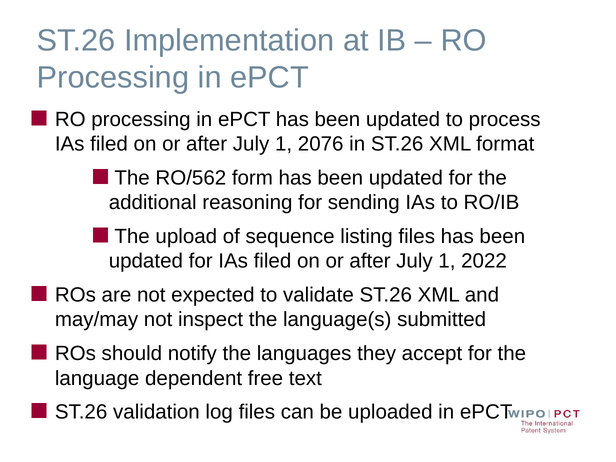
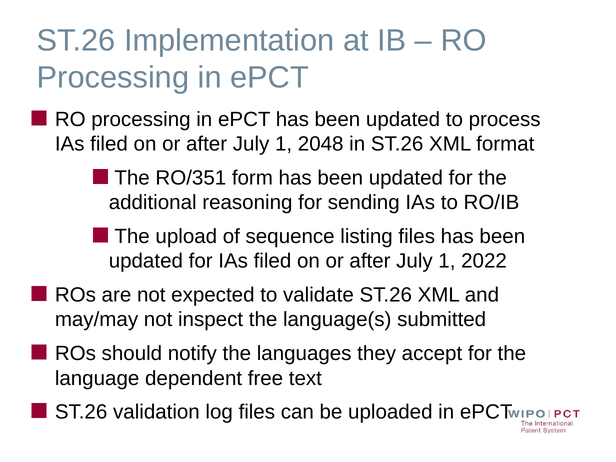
2076: 2076 -> 2048
RO/562: RO/562 -> RO/351
